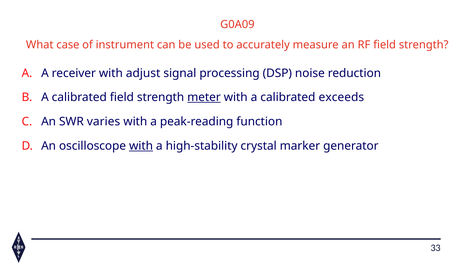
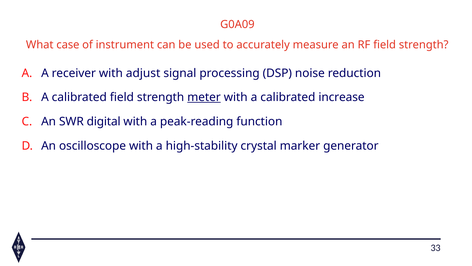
exceeds: exceeds -> increase
varies: varies -> digital
with at (141, 146) underline: present -> none
